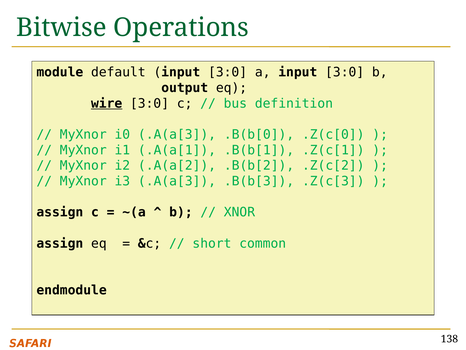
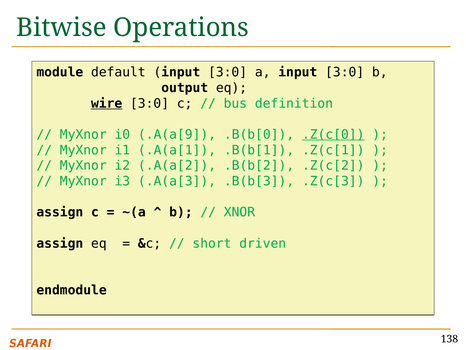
i0 .A(a[3: .A(a[3 -> .A(a[9
.Z(c[0 underline: none -> present
common: common -> driven
